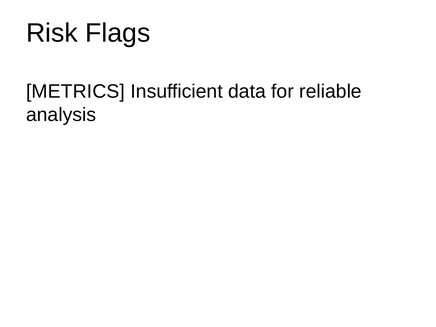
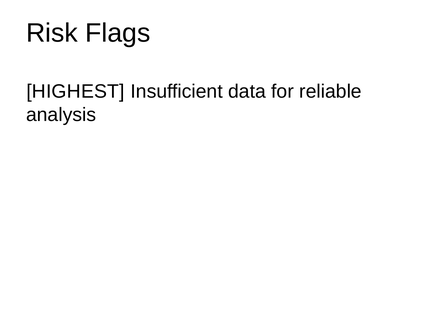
METRICS: METRICS -> HIGHEST
